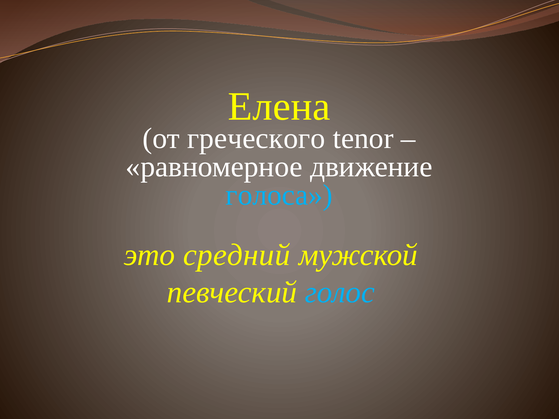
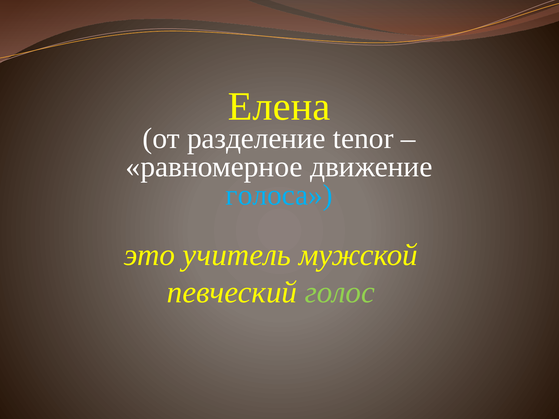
греческого: греческого -> разделение
средний: средний -> учитель
голос colour: light blue -> light green
